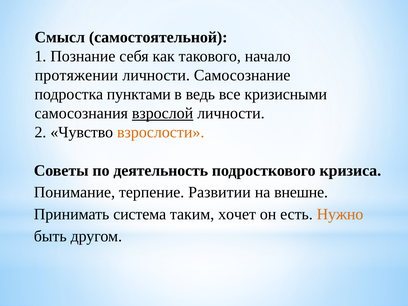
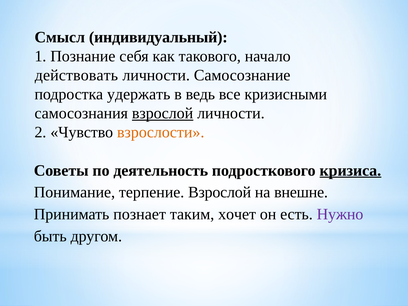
самостоятельной: самостоятельной -> индивидуальный
протяжении: протяжении -> действовать
пунктами: пунктами -> удержать
кризиса underline: none -> present
терпение Развитии: Развитии -> Взрослой
система: система -> познает
Нужно colour: orange -> purple
